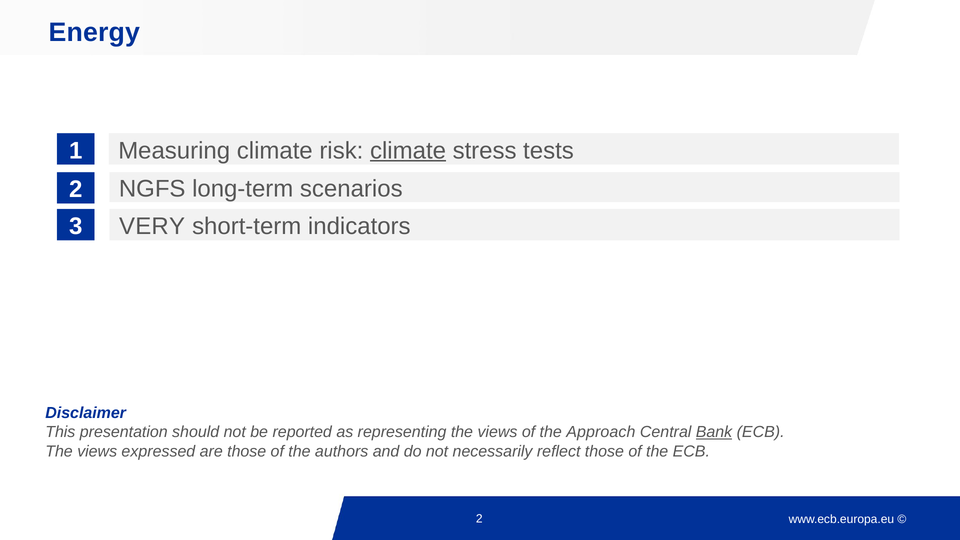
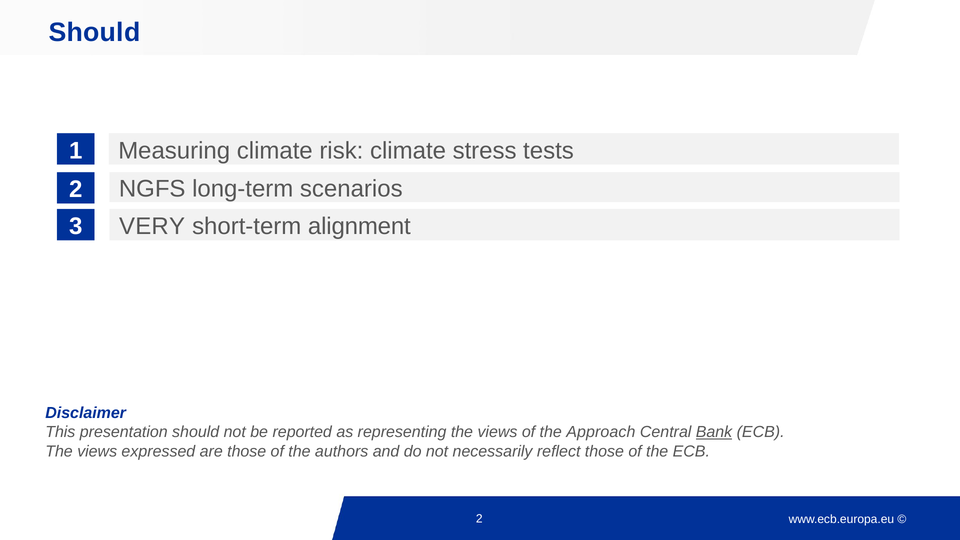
Energy at (94, 33): Energy -> Should
climate at (408, 151) underline: present -> none
indicators: indicators -> alignment
